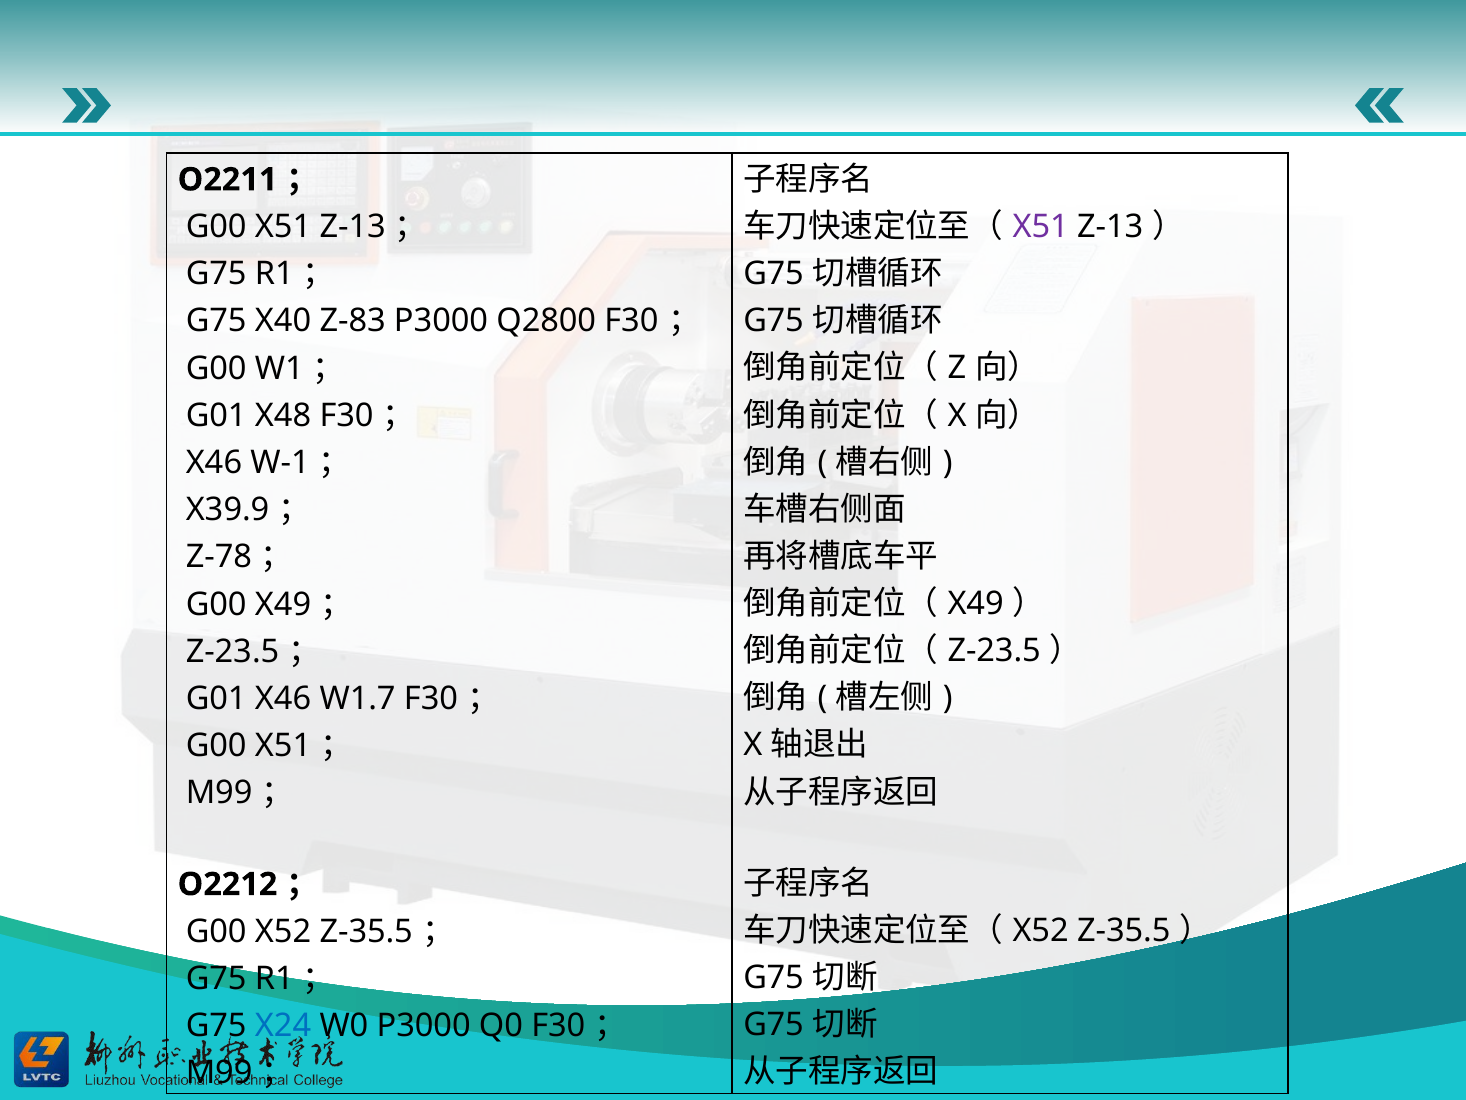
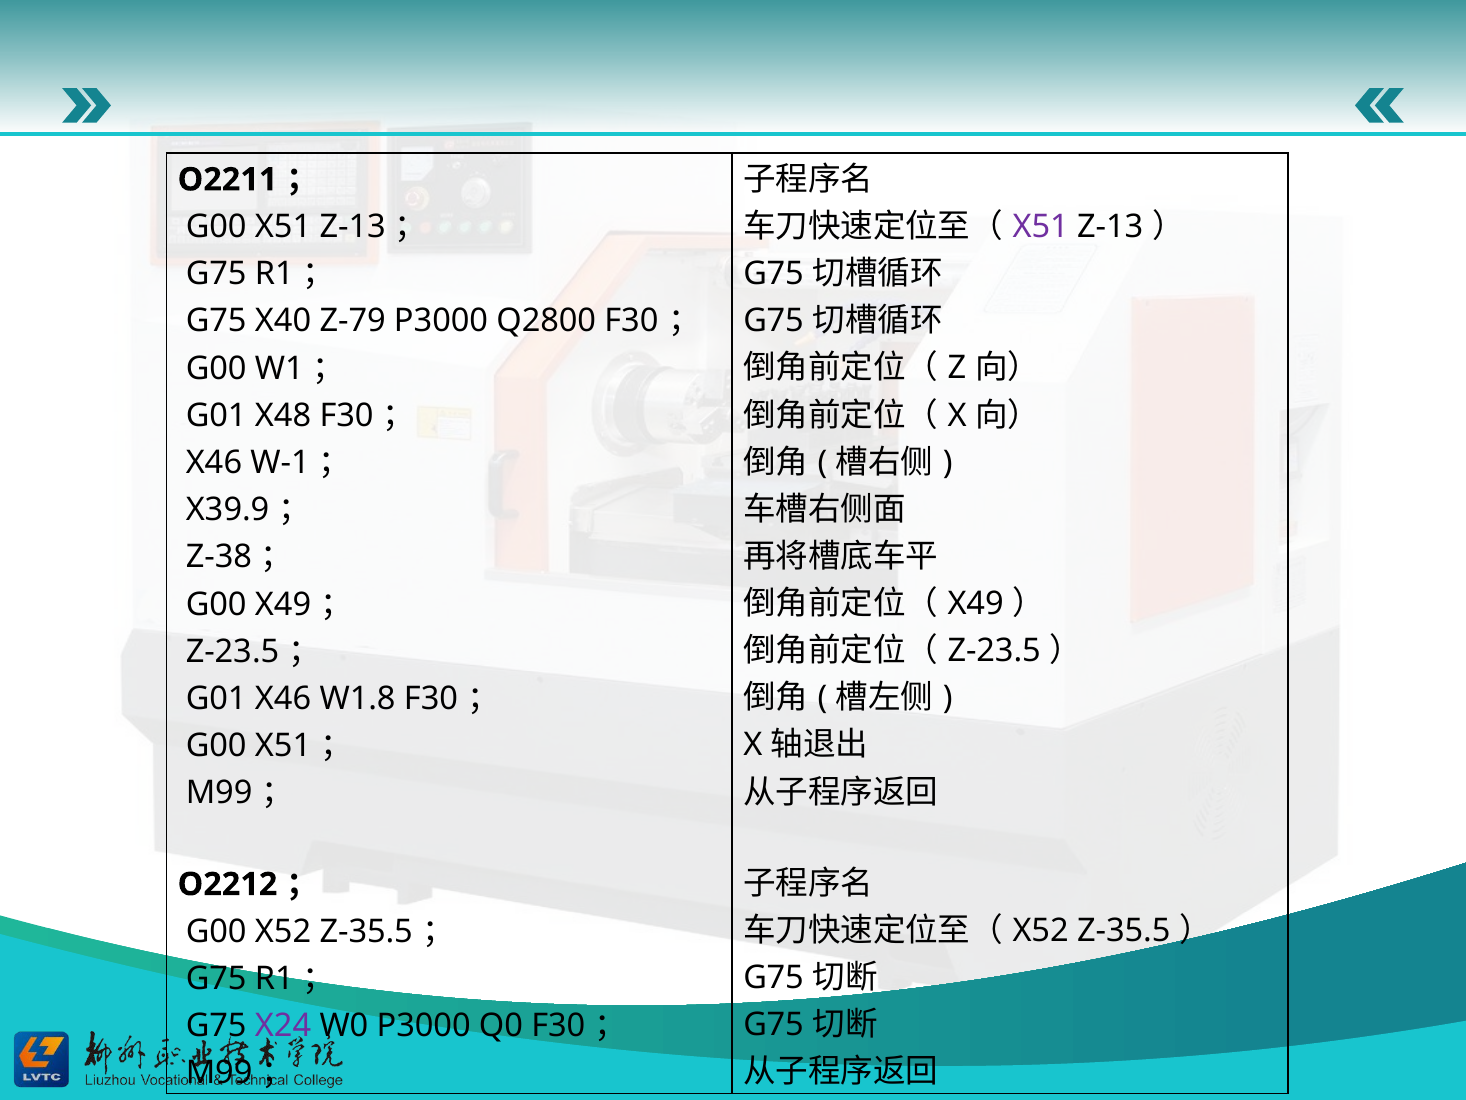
Z-83: Z-83 -> Z-79
Z-78: Z-78 -> Z-38
W1.7: W1.7 -> W1.8
X24 colour: blue -> purple
